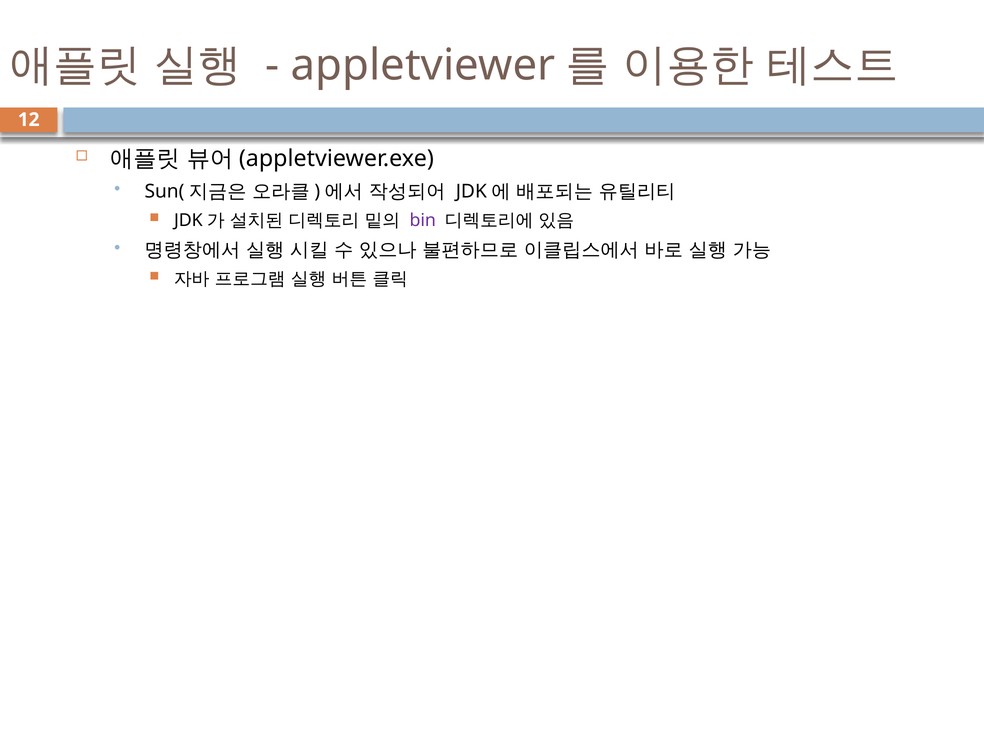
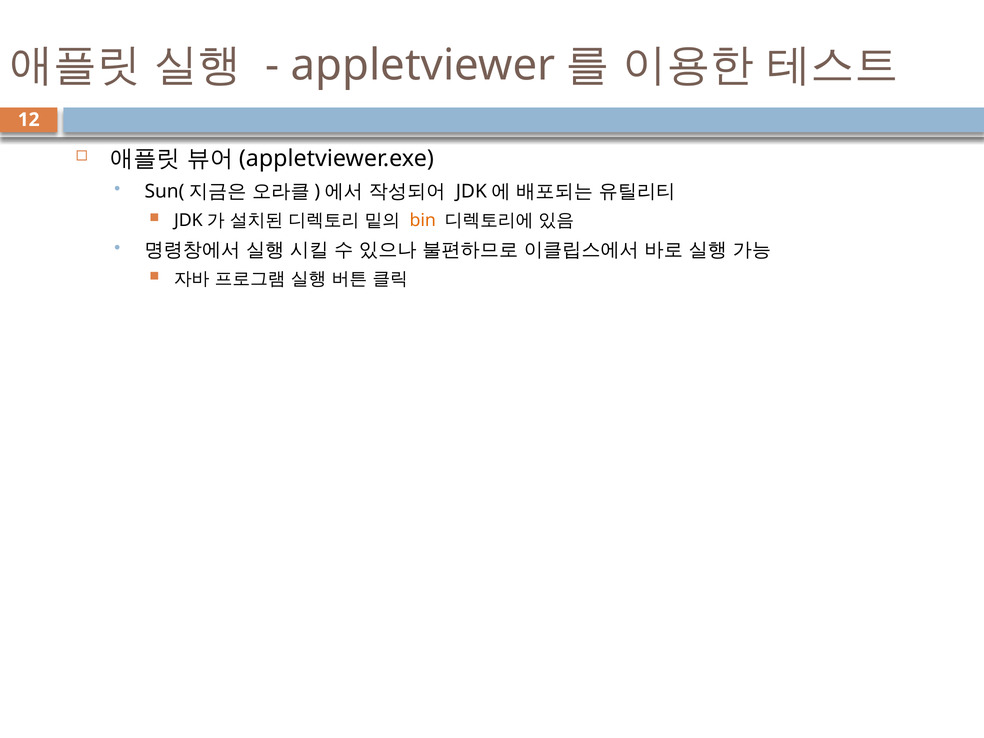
bin colour: purple -> orange
